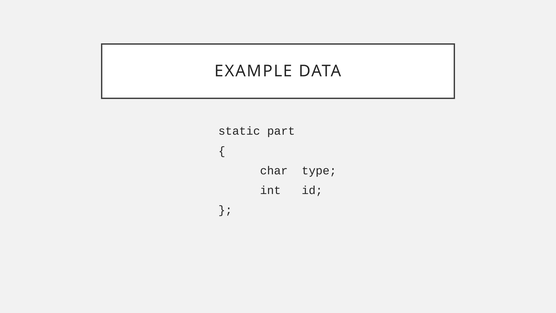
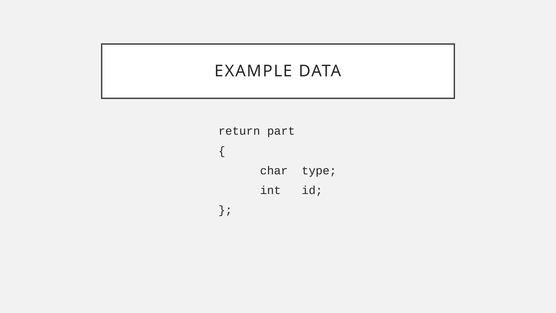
static: static -> return
